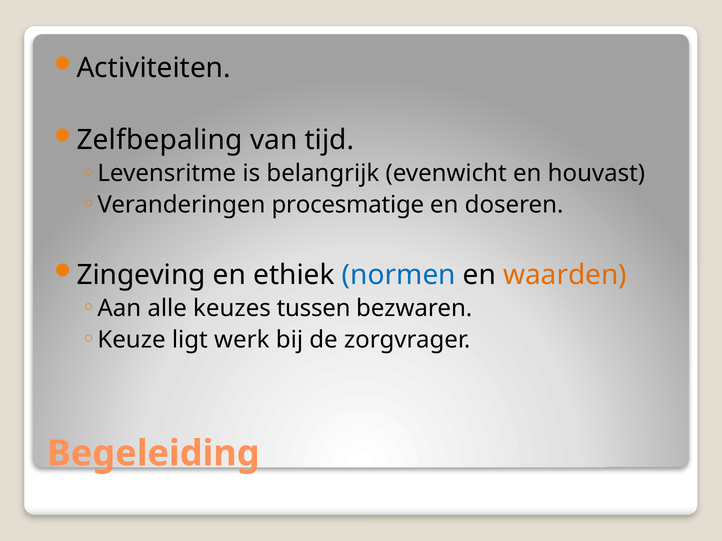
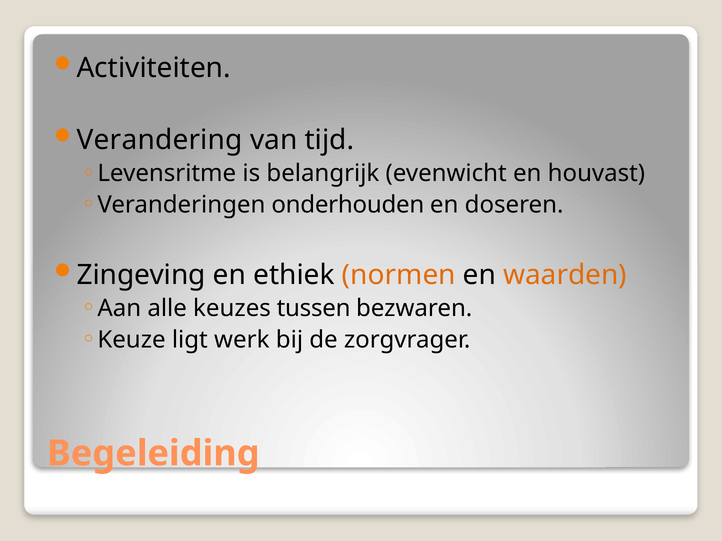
Zelfbepaling: Zelfbepaling -> Verandering
procesmatige: procesmatige -> onderhouden
normen colour: blue -> orange
